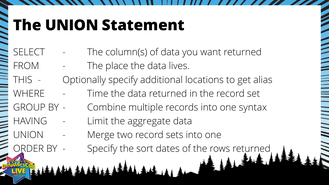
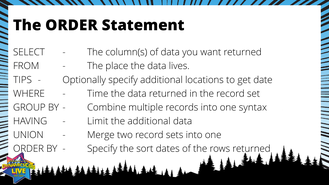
The UNION: UNION -> ORDER
THIS: THIS -> TIPS
alias: alias -> date
the aggregate: aggregate -> additional
